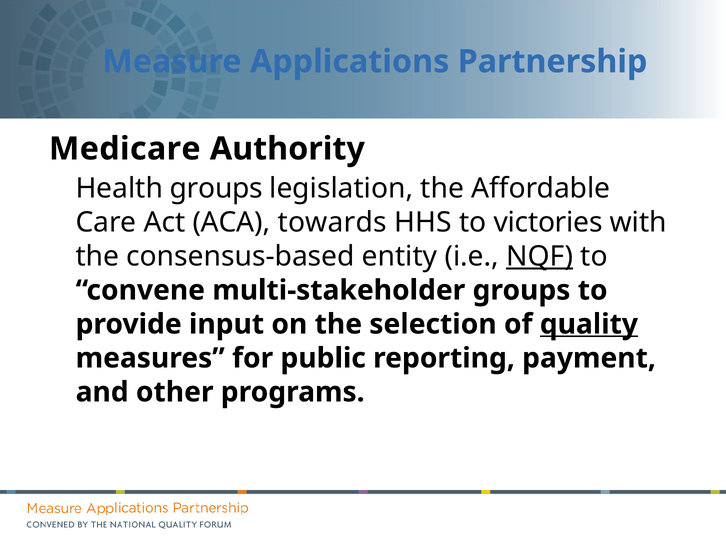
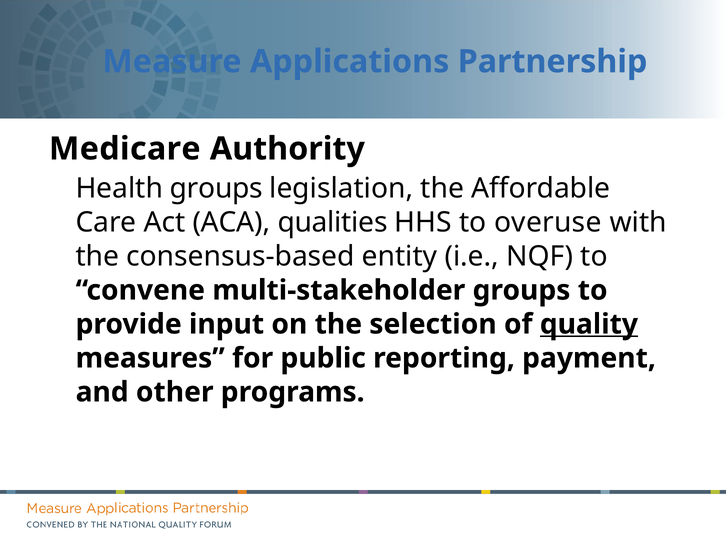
towards: towards -> qualities
victories: victories -> overuse
NQF underline: present -> none
